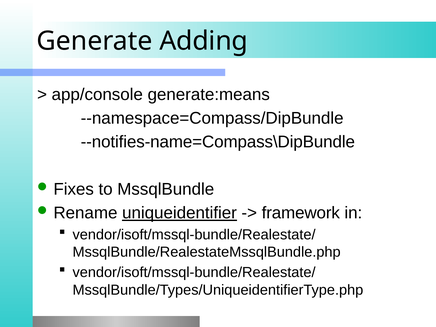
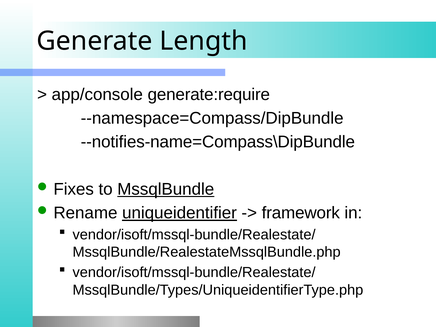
Adding: Adding -> Length
generate:means: generate:means -> generate:require
MssqlBundle underline: none -> present
